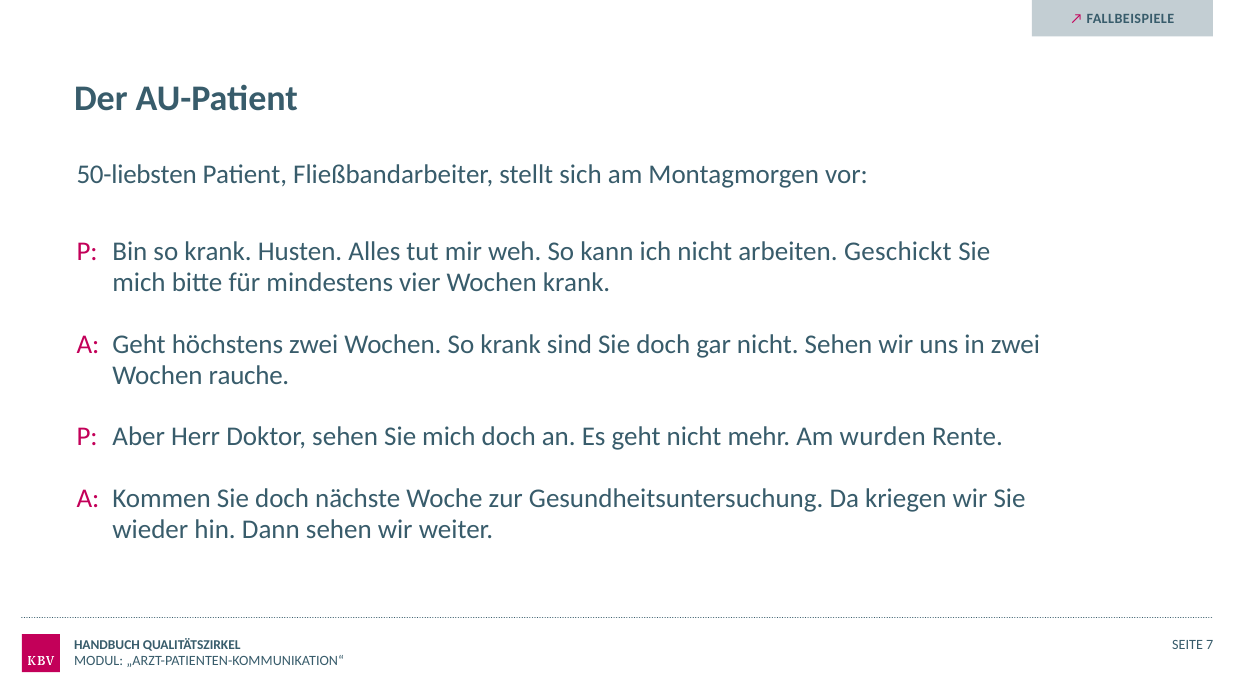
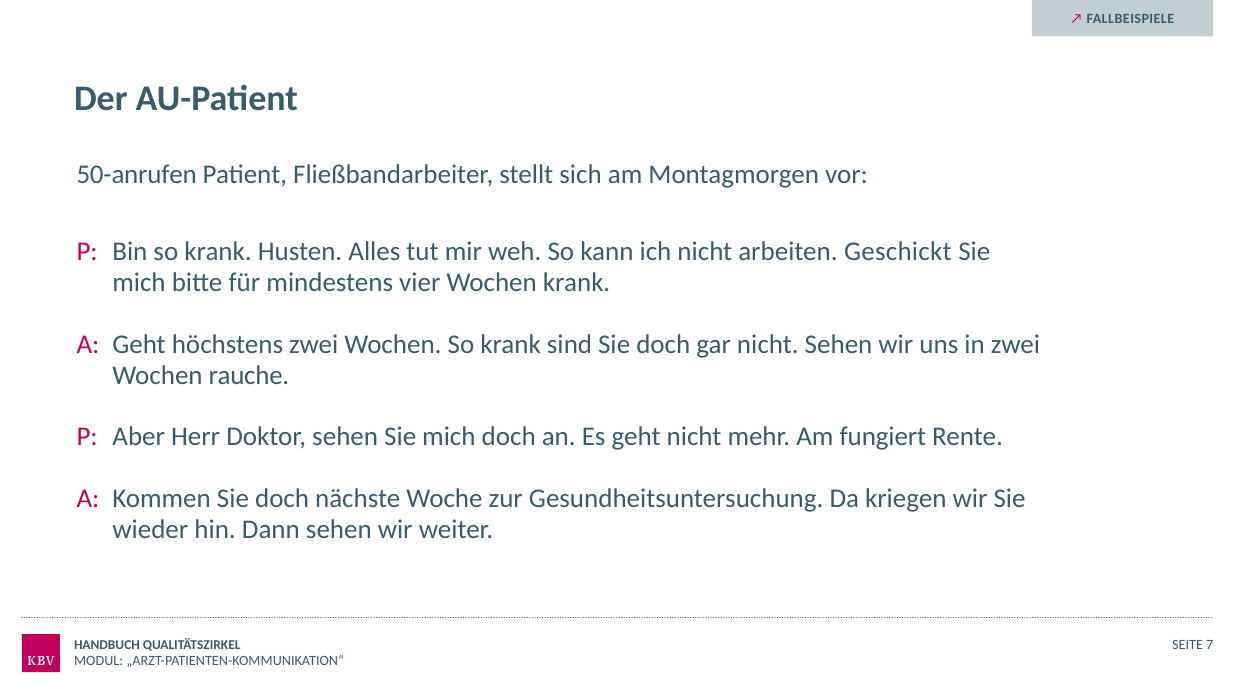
50-liebsten: 50-liebsten -> 50-anrufen
wurden: wurden -> fungiert
